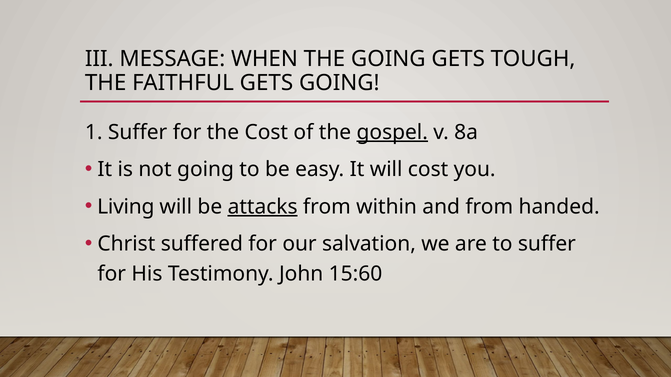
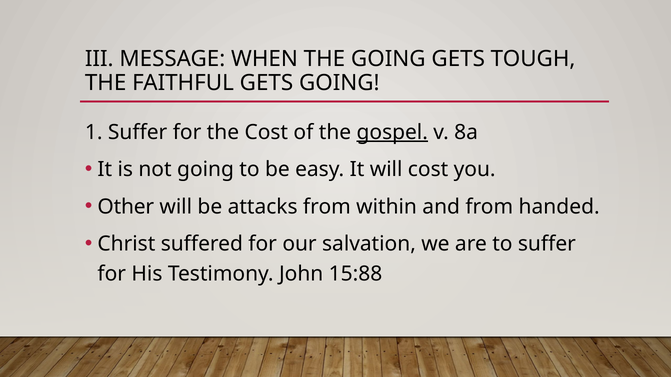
Living: Living -> Other
attacks underline: present -> none
15:60: 15:60 -> 15:88
